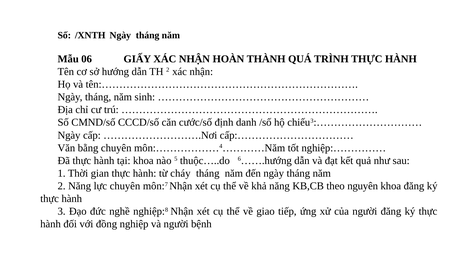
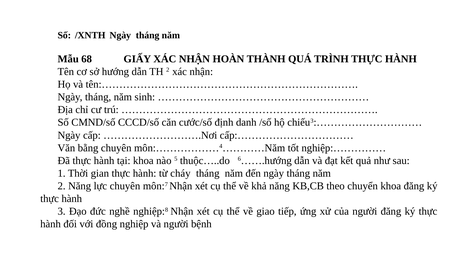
06: 06 -> 68
nguyên: nguyên -> chuyển
